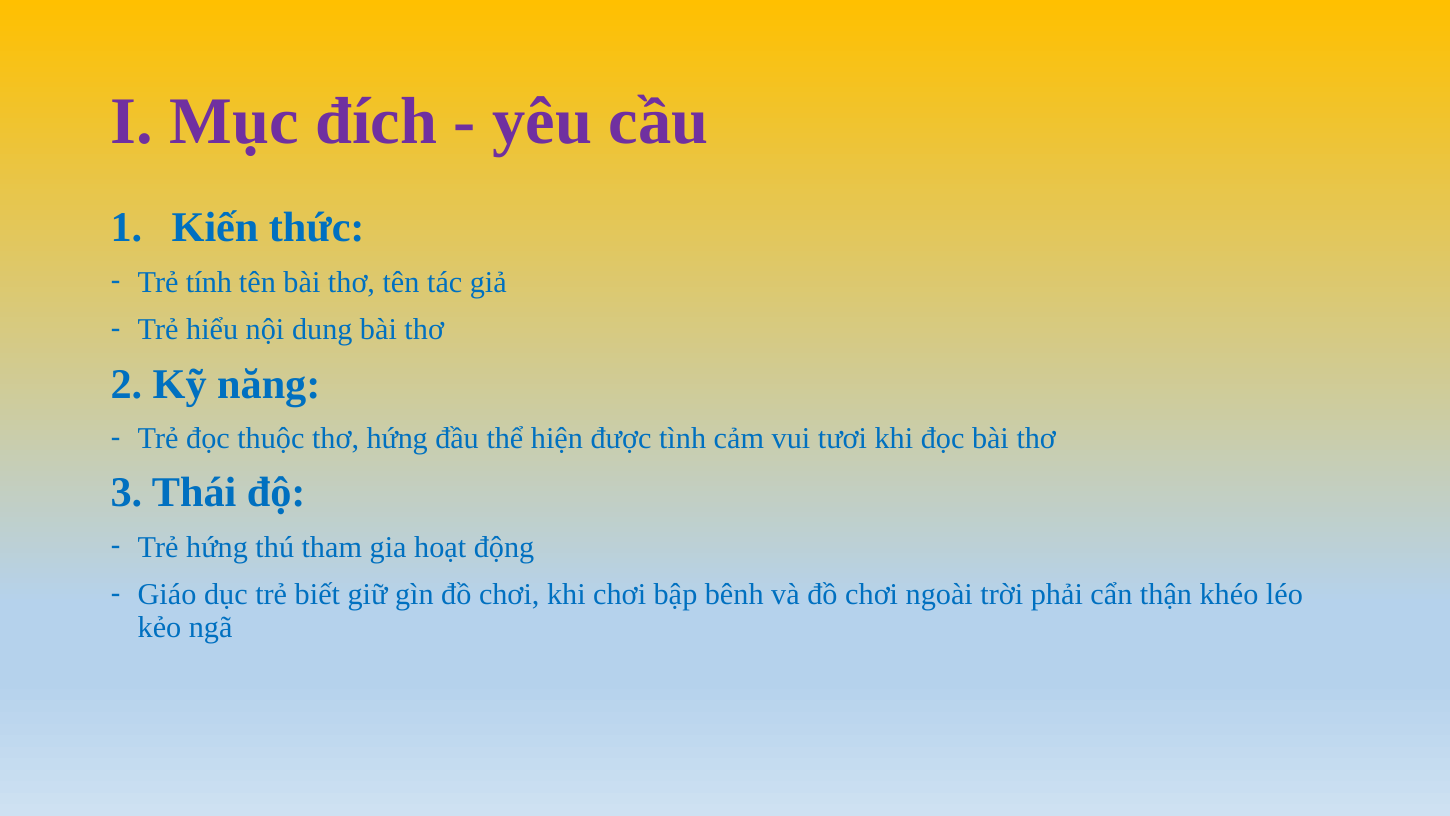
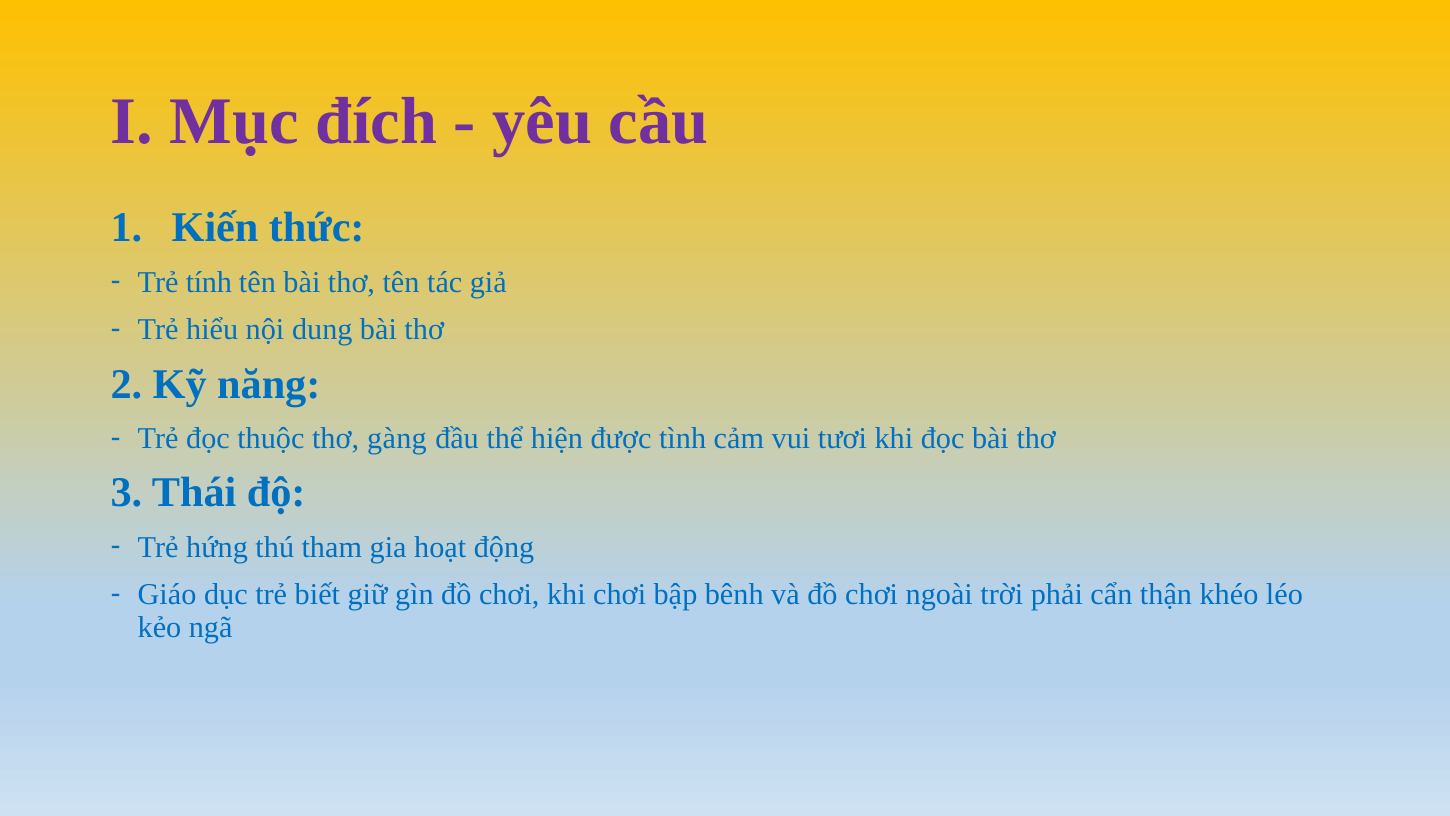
thơ hứng: hứng -> gàng
